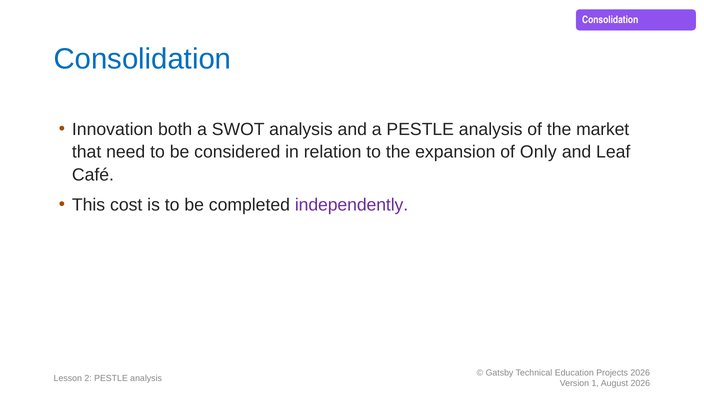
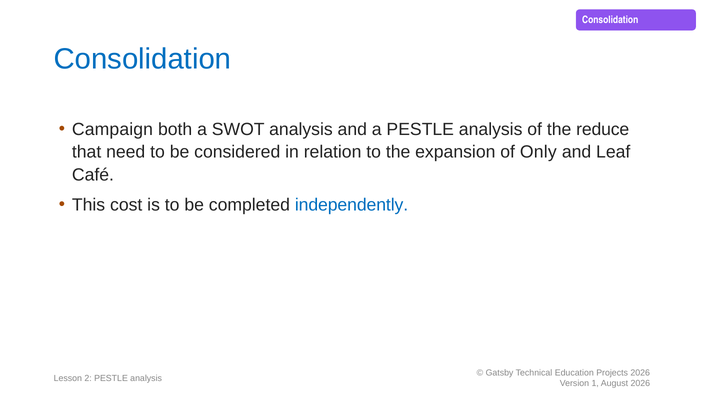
Innovation: Innovation -> Campaign
market: market -> reduce
independently colour: purple -> blue
